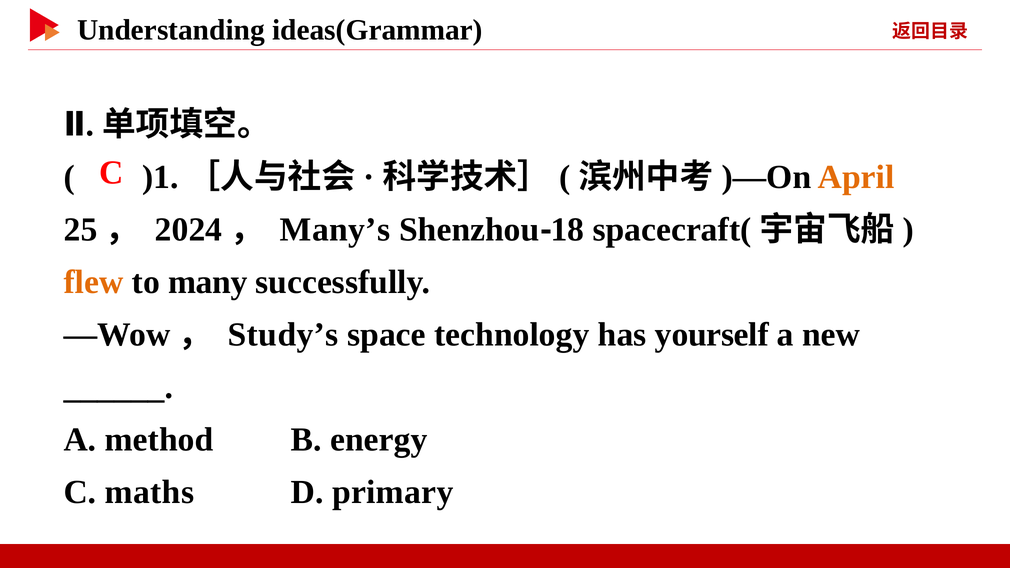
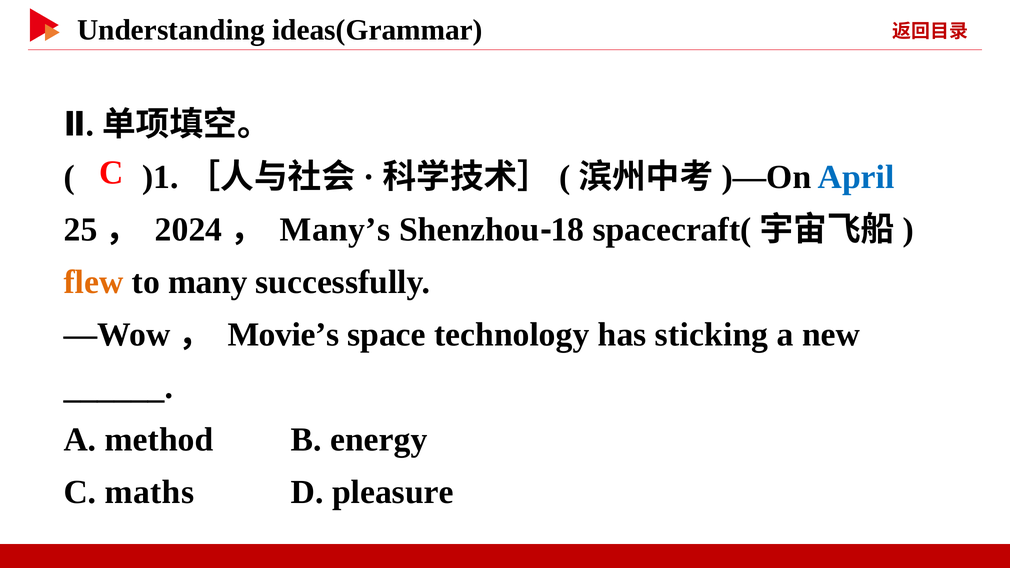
April colour: orange -> blue
Study’s: Study’s -> Movie’s
yourself: yourself -> sticking
primary: primary -> pleasure
